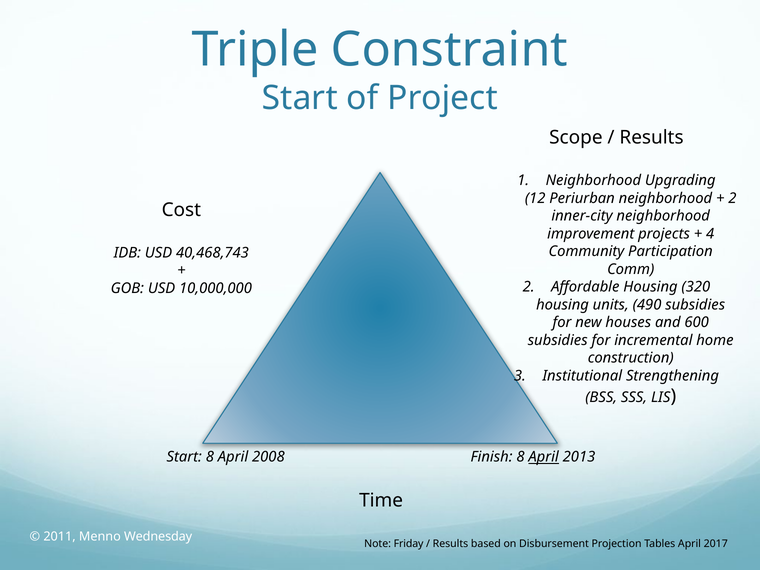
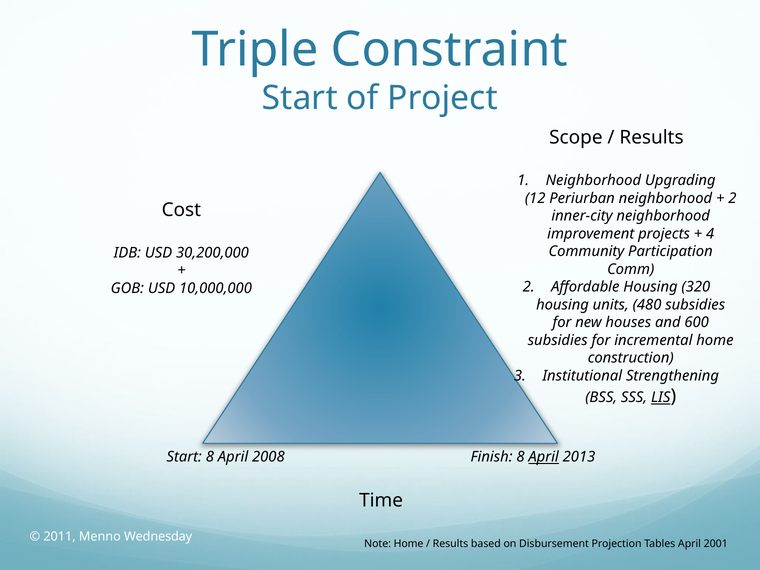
40,468,743: 40,468,743 -> 30,200,000
490: 490 -> 480
LIS underline: none -> present
Note Friday: Friday -> Home
2017: 2017 -> 2001
